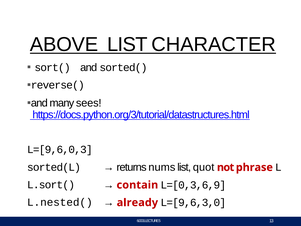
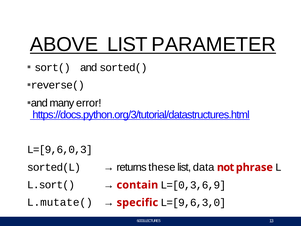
CHARACTER: CHARACTER -> PARAMETER
sees: sees -> error
nums: nums -> these
quot: quot -> data
already: already -> specific
L.nested(: L.nested( -> L.mutate(
